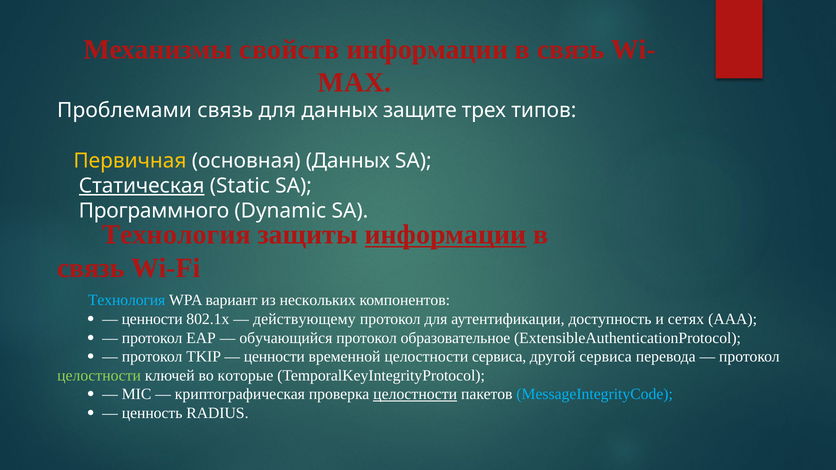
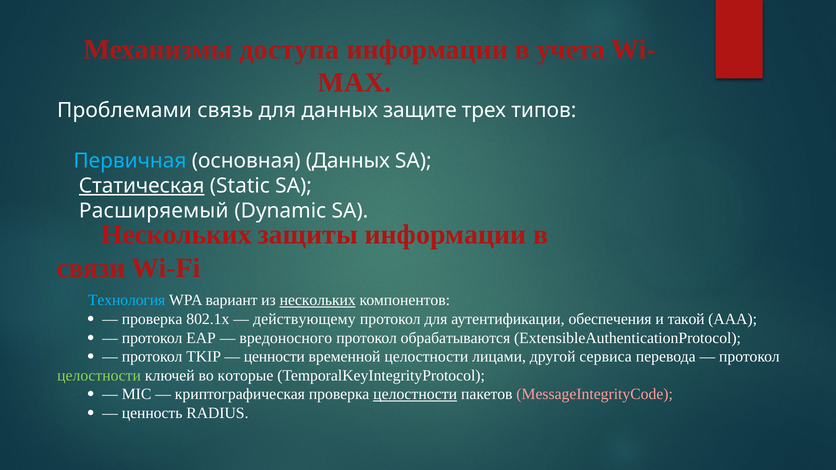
свойств: свойств -> доступа
связь at (571, 49): связь -> учета
Первичная colour: yellow -> light blue
Программного: Программного -> Расширяемый
Технология at (176, 235): Технология -> Нескольких
информации at (446, 235) underline: present -> none
связь at (91, 268): связь -> связи
нескольких at (318, 300) underline: none -> present
ценности at (152, 319): ценности -> проверка
доступность: доступность -> обеспечения
сетях: сетях -> такой
обучающийся: обучающийся -> вредоносного
образовательное: образовательное -> обрабатываются
целостности сервиса: сервиса -> лицами
MessageIntegrityCode colour: light blue -> pink
